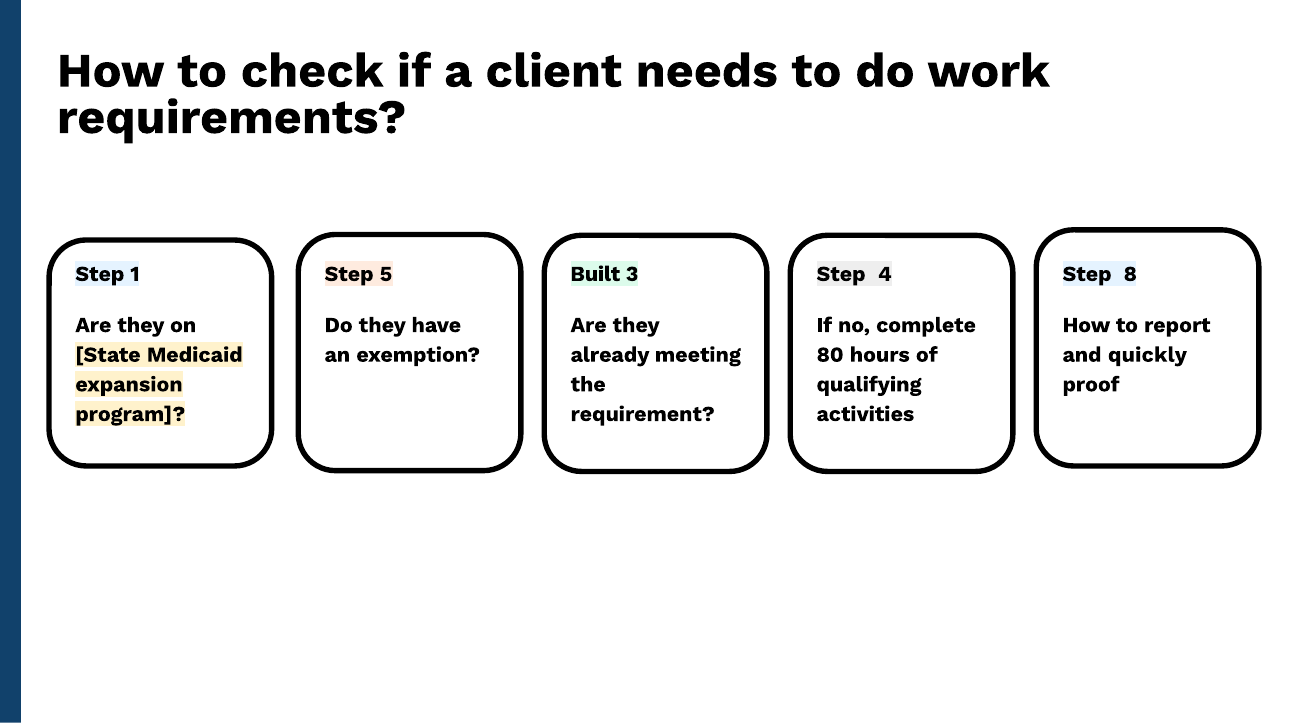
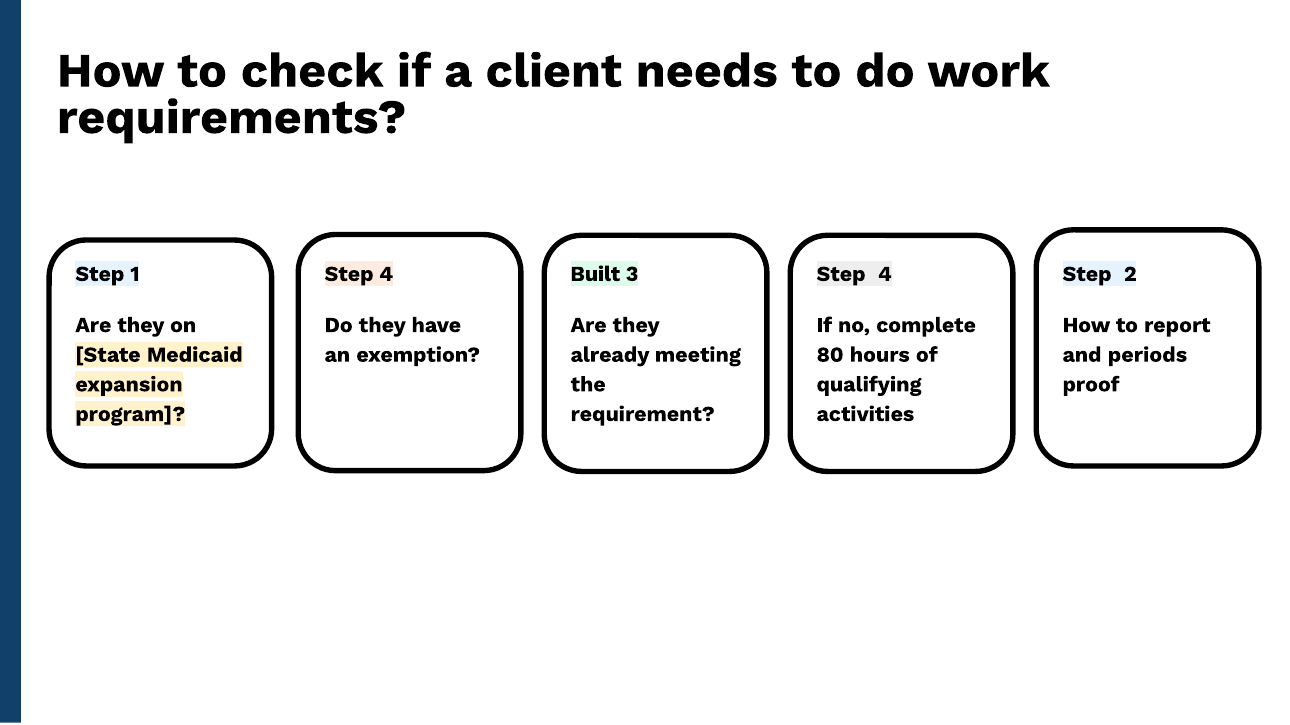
5 at (386, 274): 5 -> 4
8: 8 -> 2
quickly: quickly -> periods
